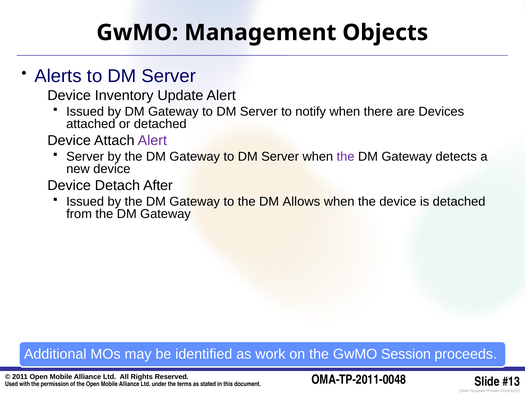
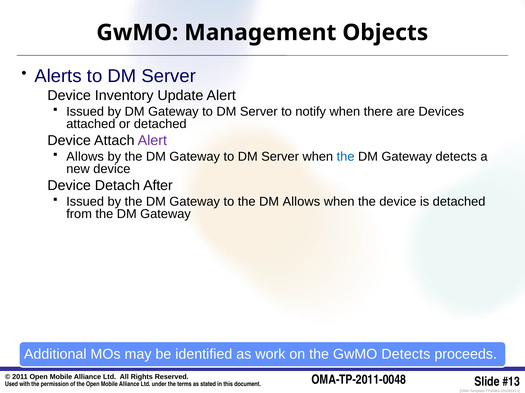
Server at (85, 157): Server -> Allows
the at (346, 157) colour: purple -> blue
GwMO Session: Session -> Detects
